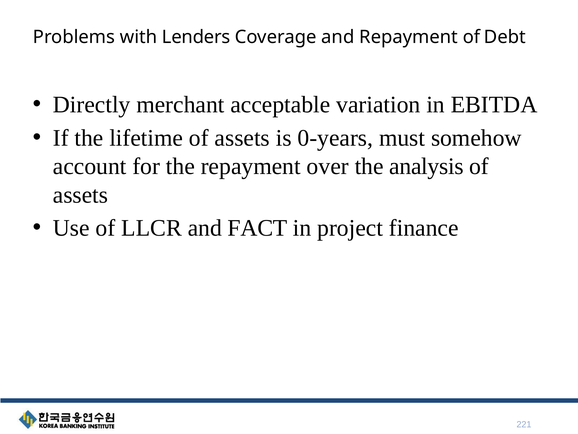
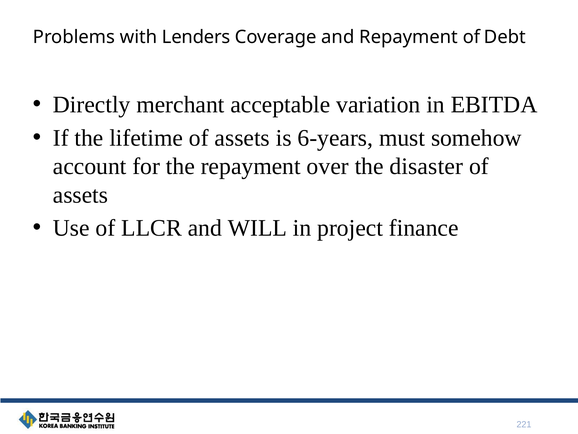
0-years: 0-years -> 6-years
analysis: analysis -> disaster
FACT: FACT -> WILL
